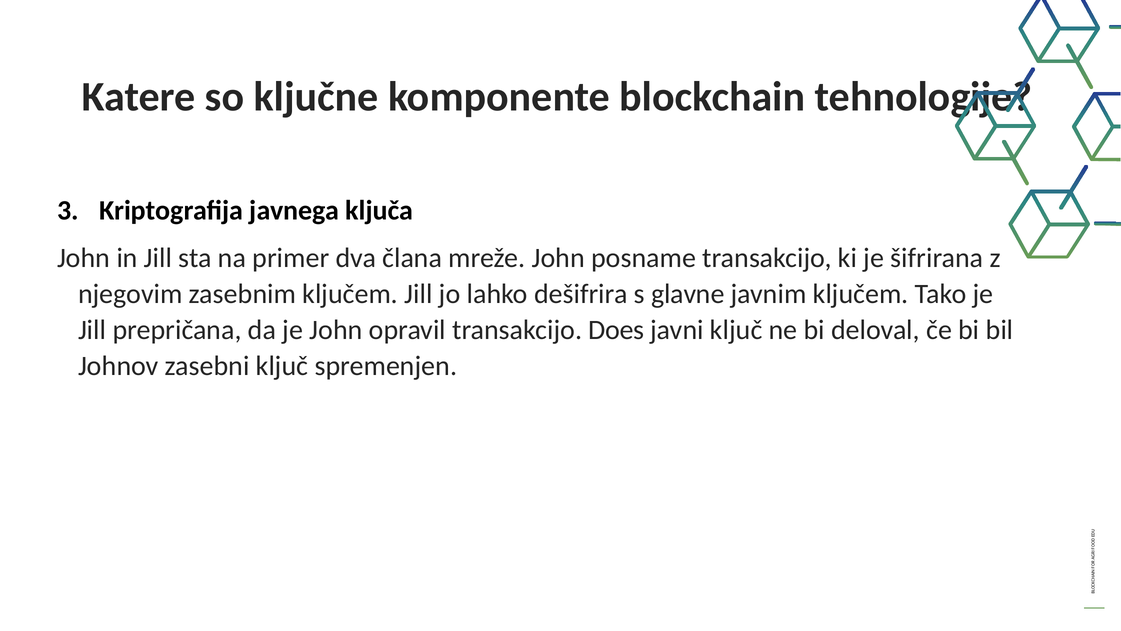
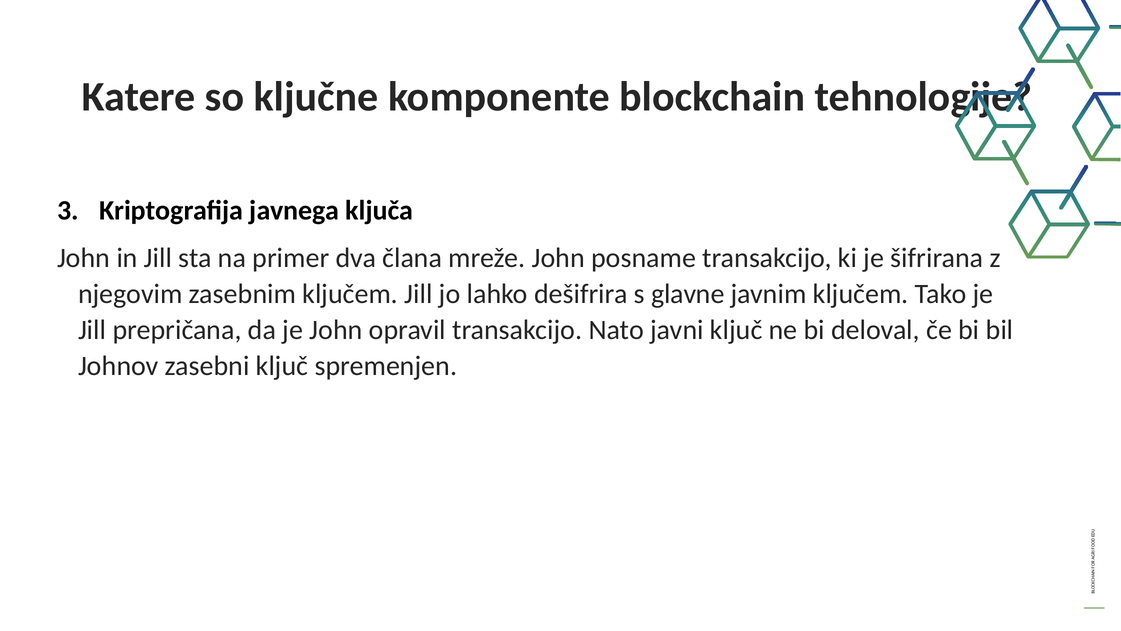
Does: Does -> Nato
